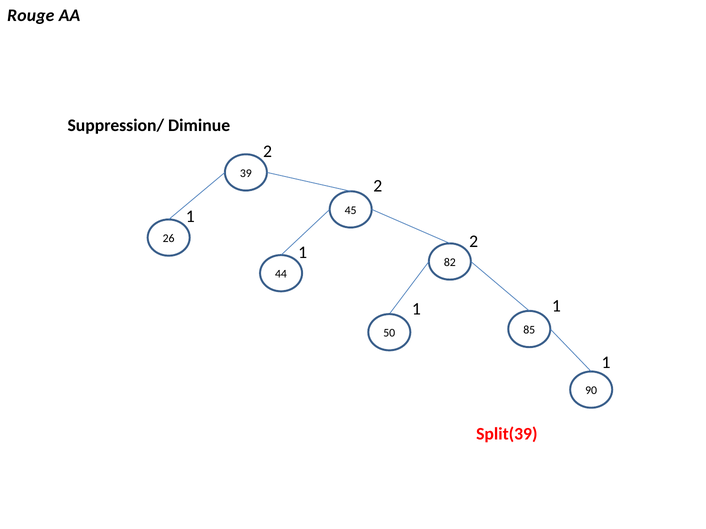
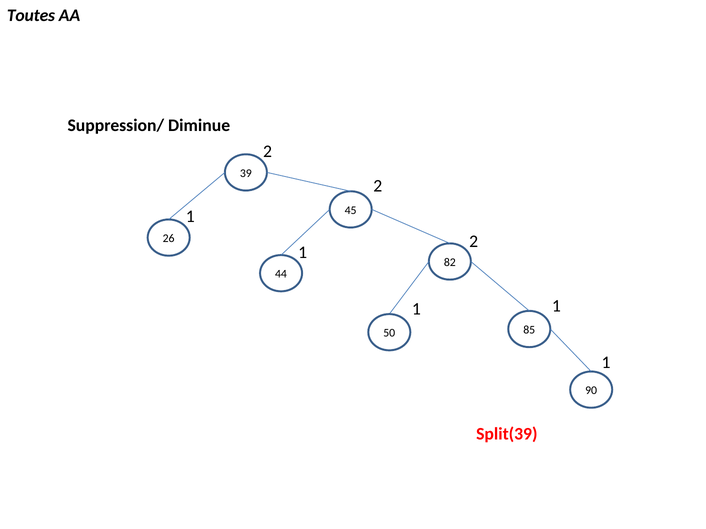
Rouge: Rouge -> Toutes
